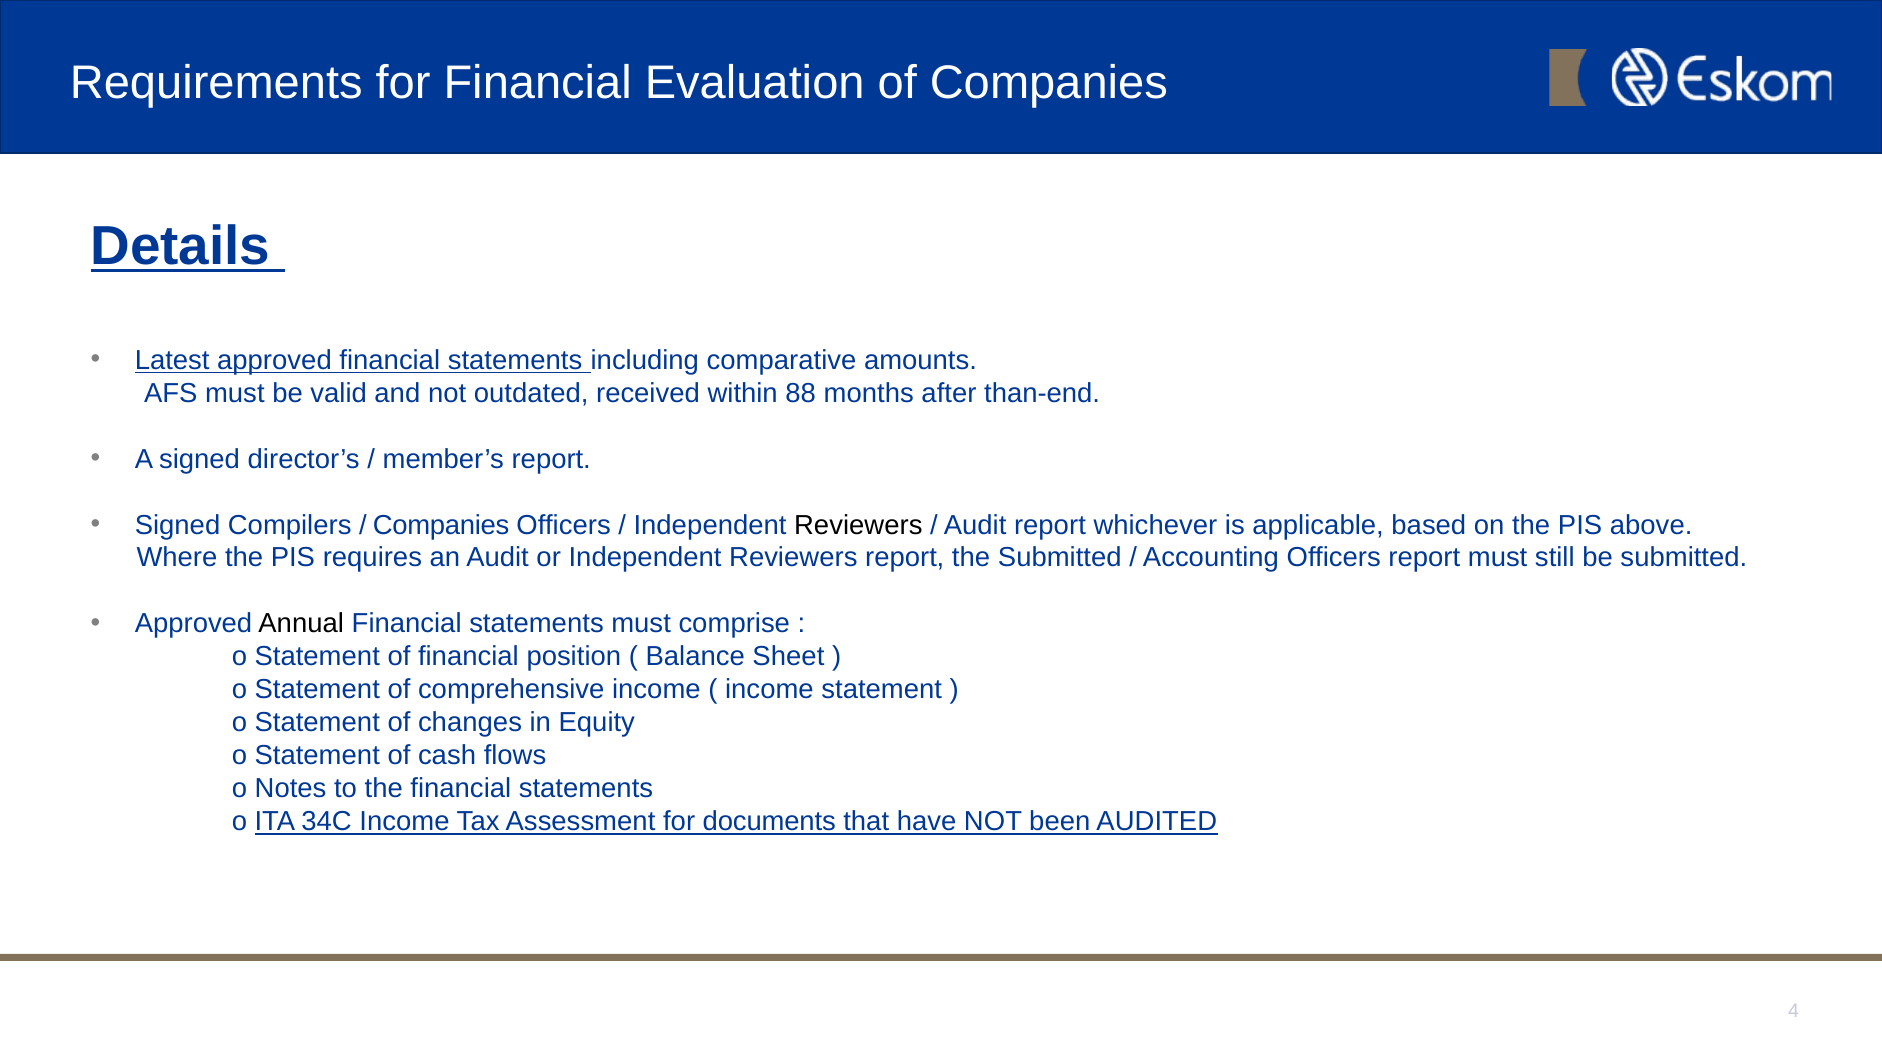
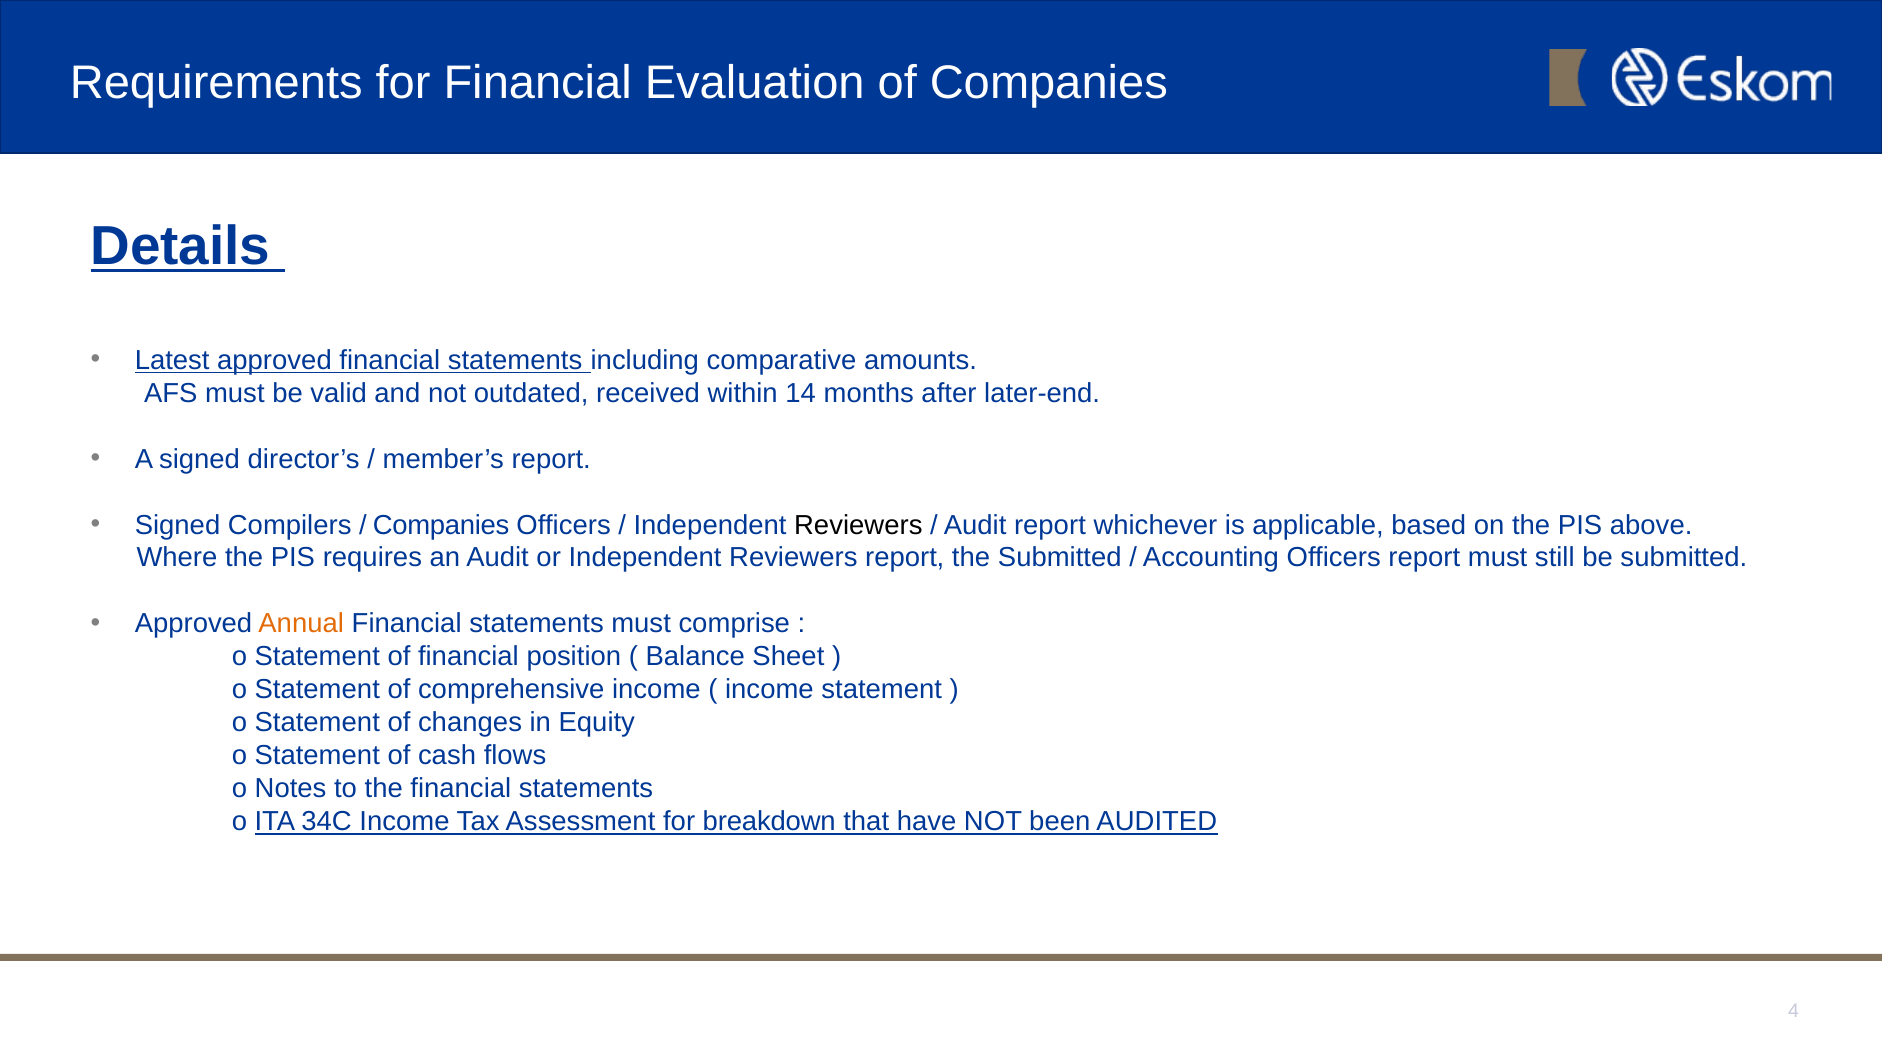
88: 88 -> 14
than-end: than-end -> later-end
Annual colour: black -> orange
documents: documents -> breakdown
